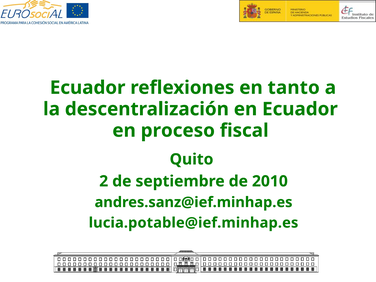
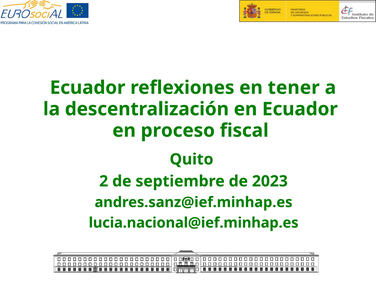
tanto: tanto -> tener
2010: 2010 -> 2023
lucia.potable@ief.minhap.es: lucia.potable@ief.minhap.es -> lucia.nacional@ief.minhap.es
